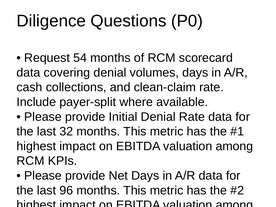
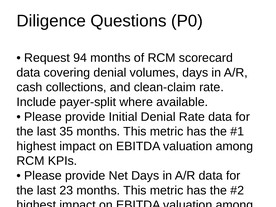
54: 54 -> 94
32: 32 -> 35
96: 96 -> 23
